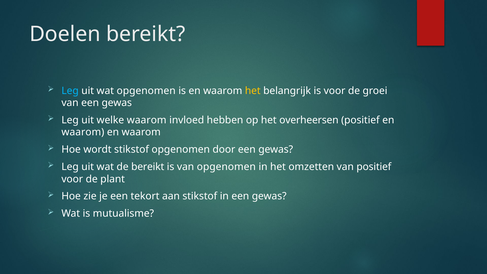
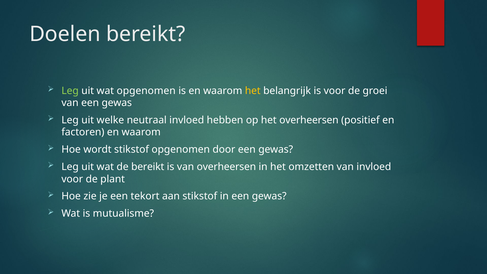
Leg at (70, 91) colour: light blue -> light green
welke waarom: waarom -> neutraal
waarom at (83, 132): waarom -> factoren
van opgenomen: opgenomen -> overheersen
van positief: positief -> invloed
